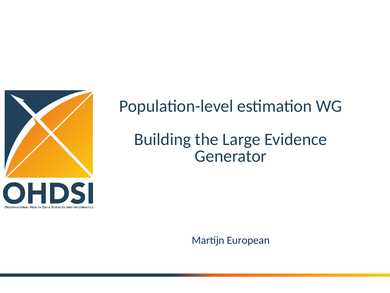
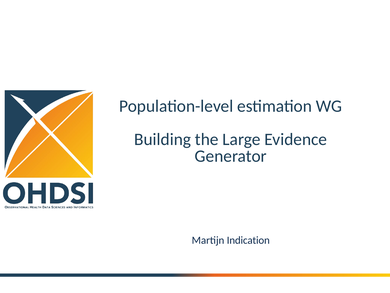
European: European -> Indication
